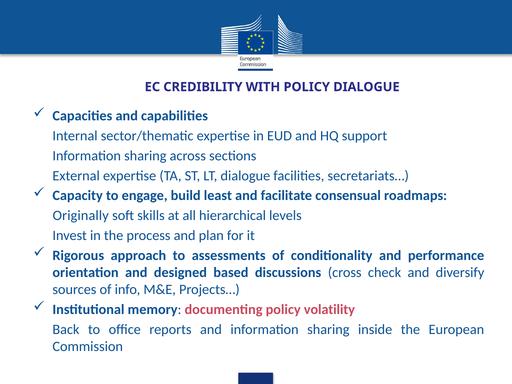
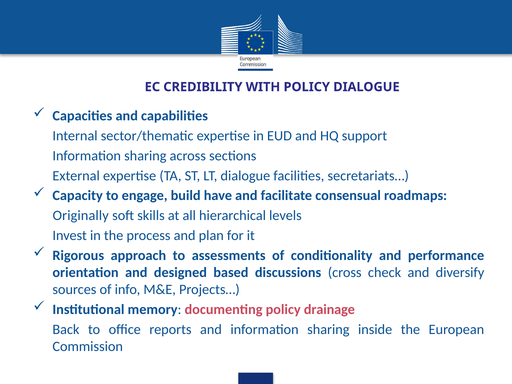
least: least -> have
volatility: volatility -> drainage
